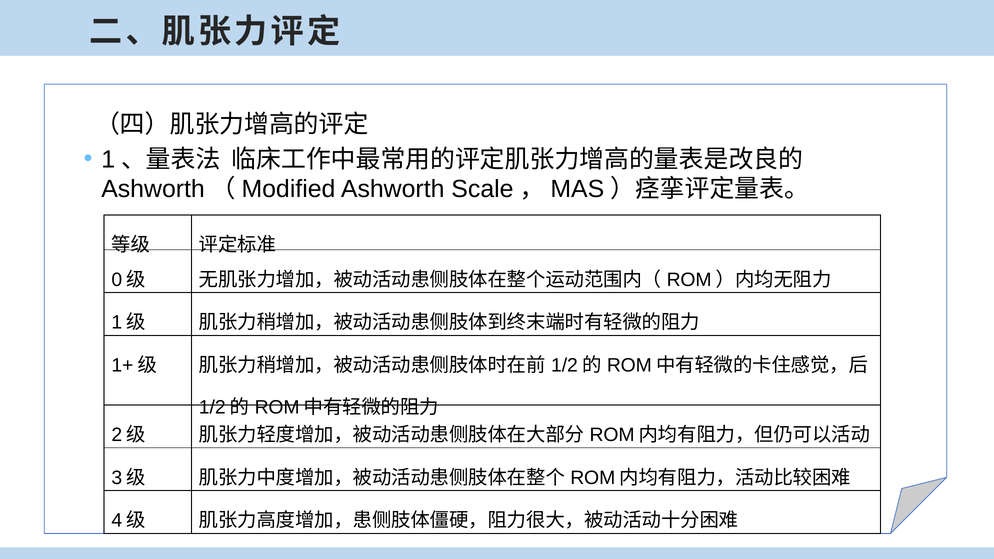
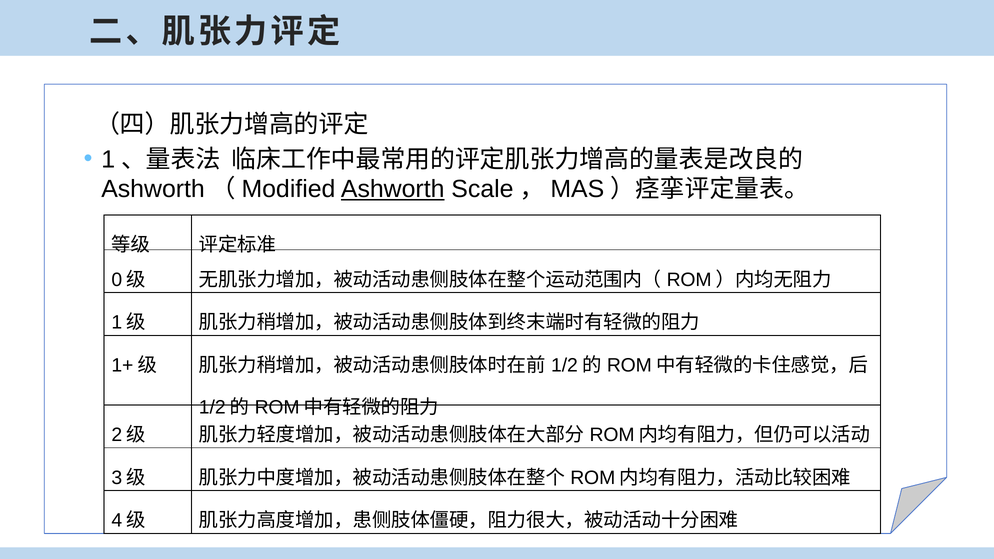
Ashworth underline: none -> present
